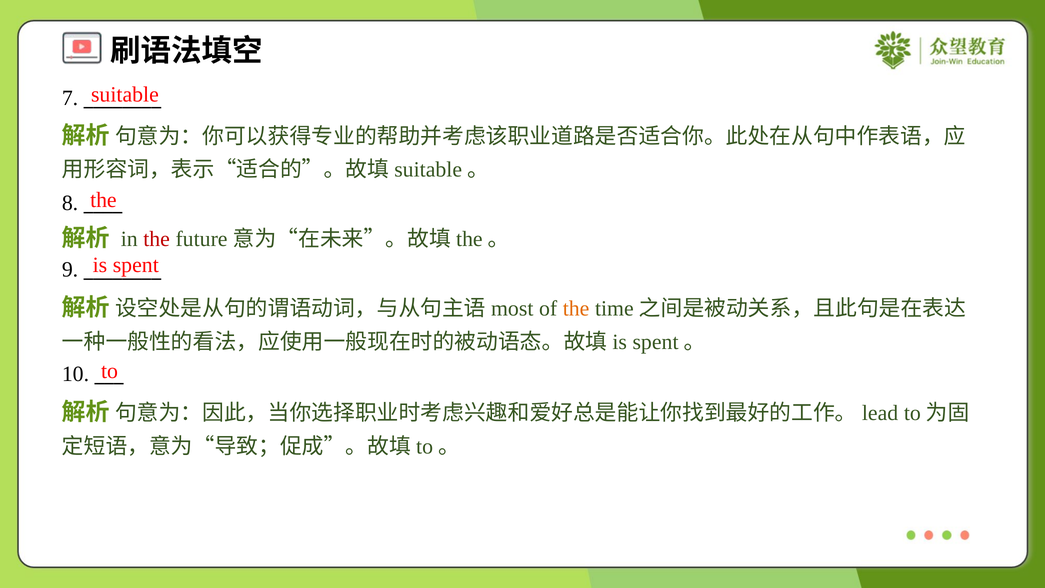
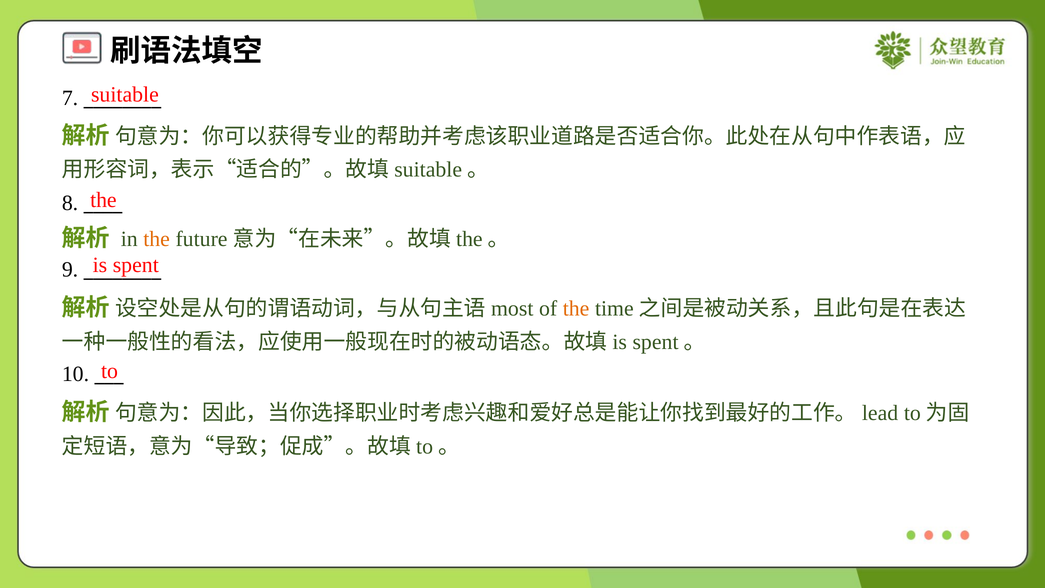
the at (157, 239) colour: red -> orange
